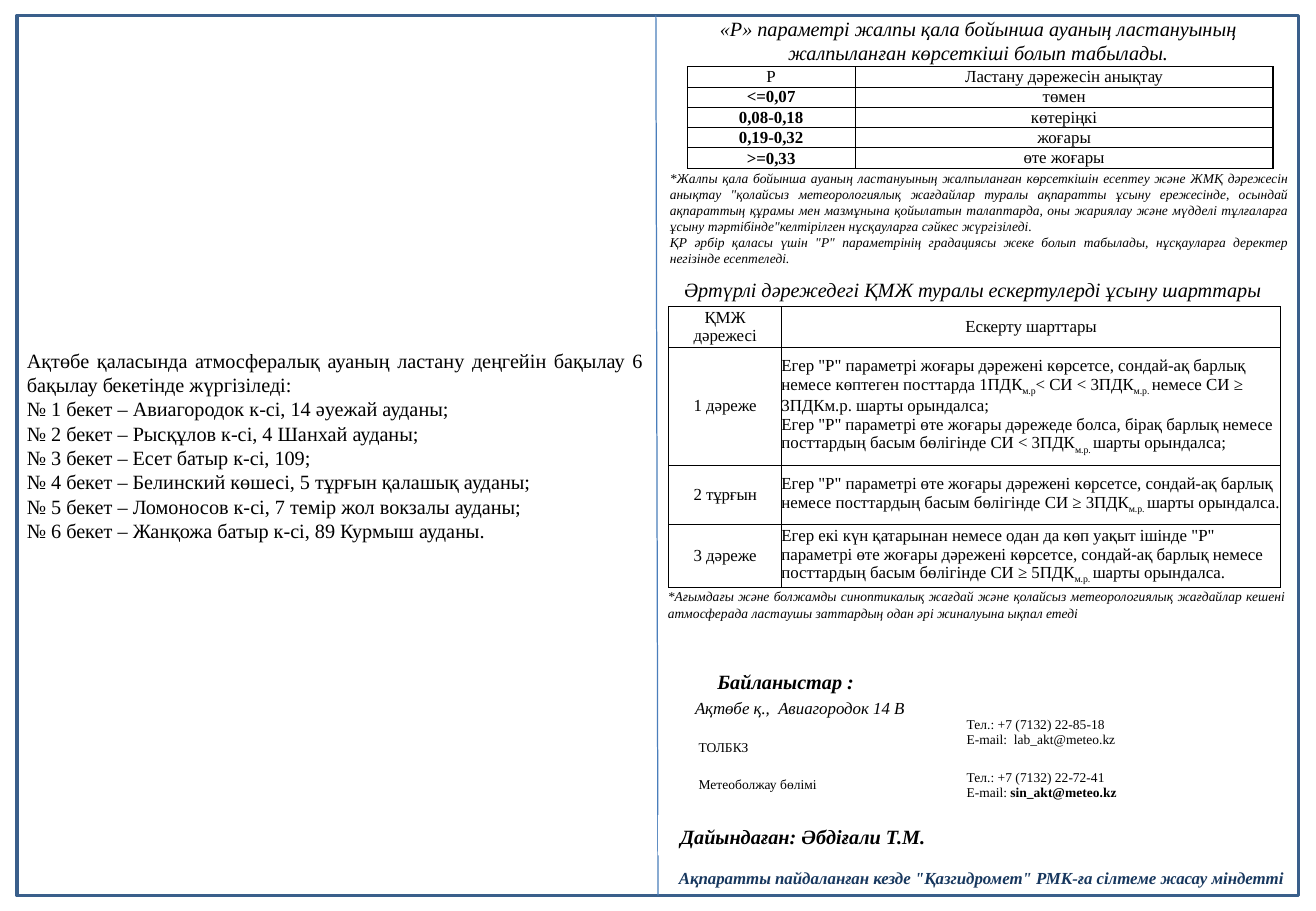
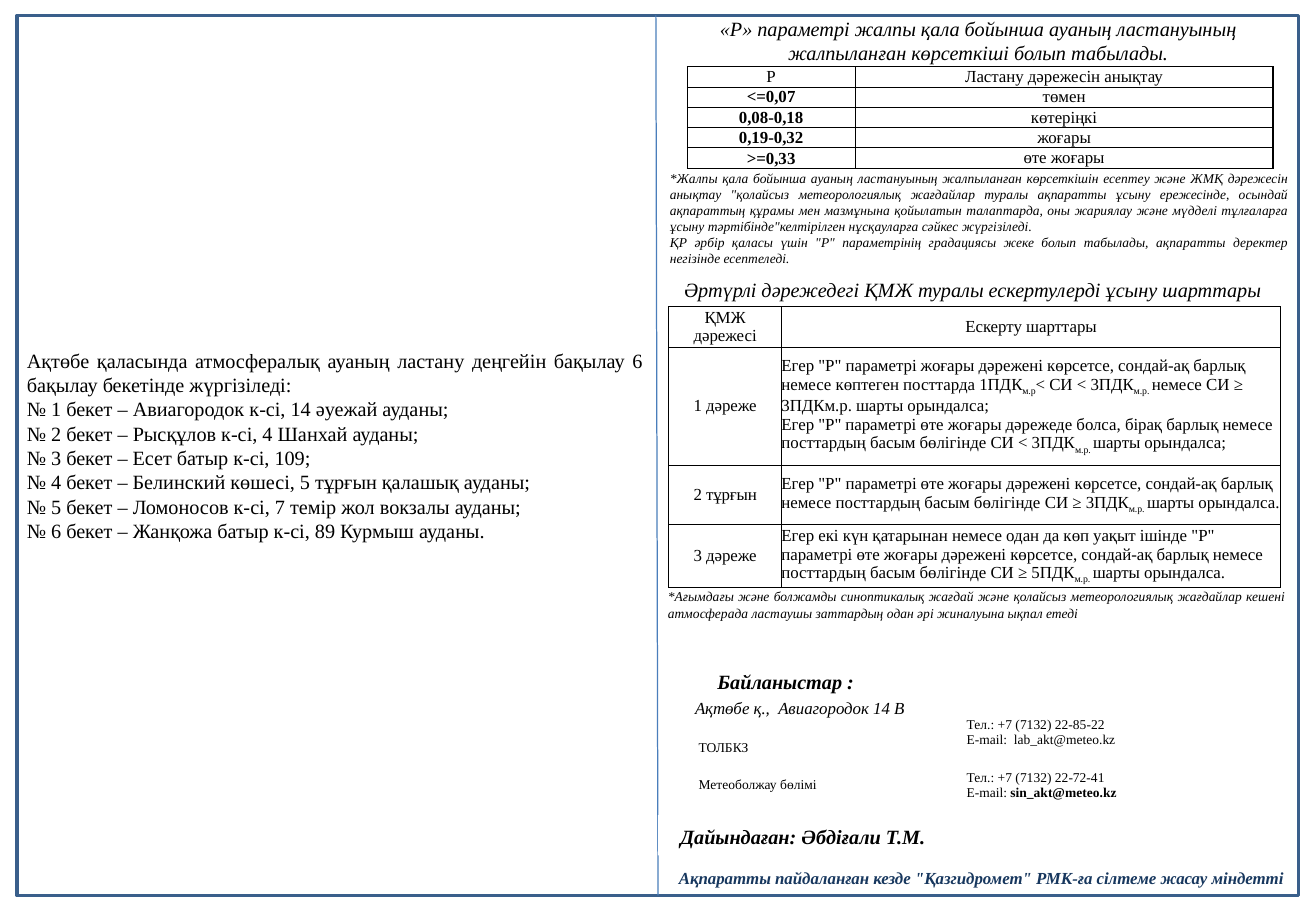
табылады нұсқауларға: нұсқауларға -> ақпаратты
22-85-18: 22-85-18 -> 22-85-22
